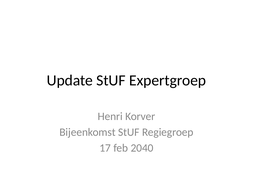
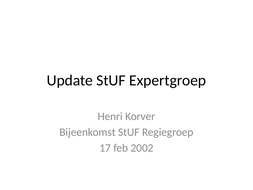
2040: 2040 -> 2002
